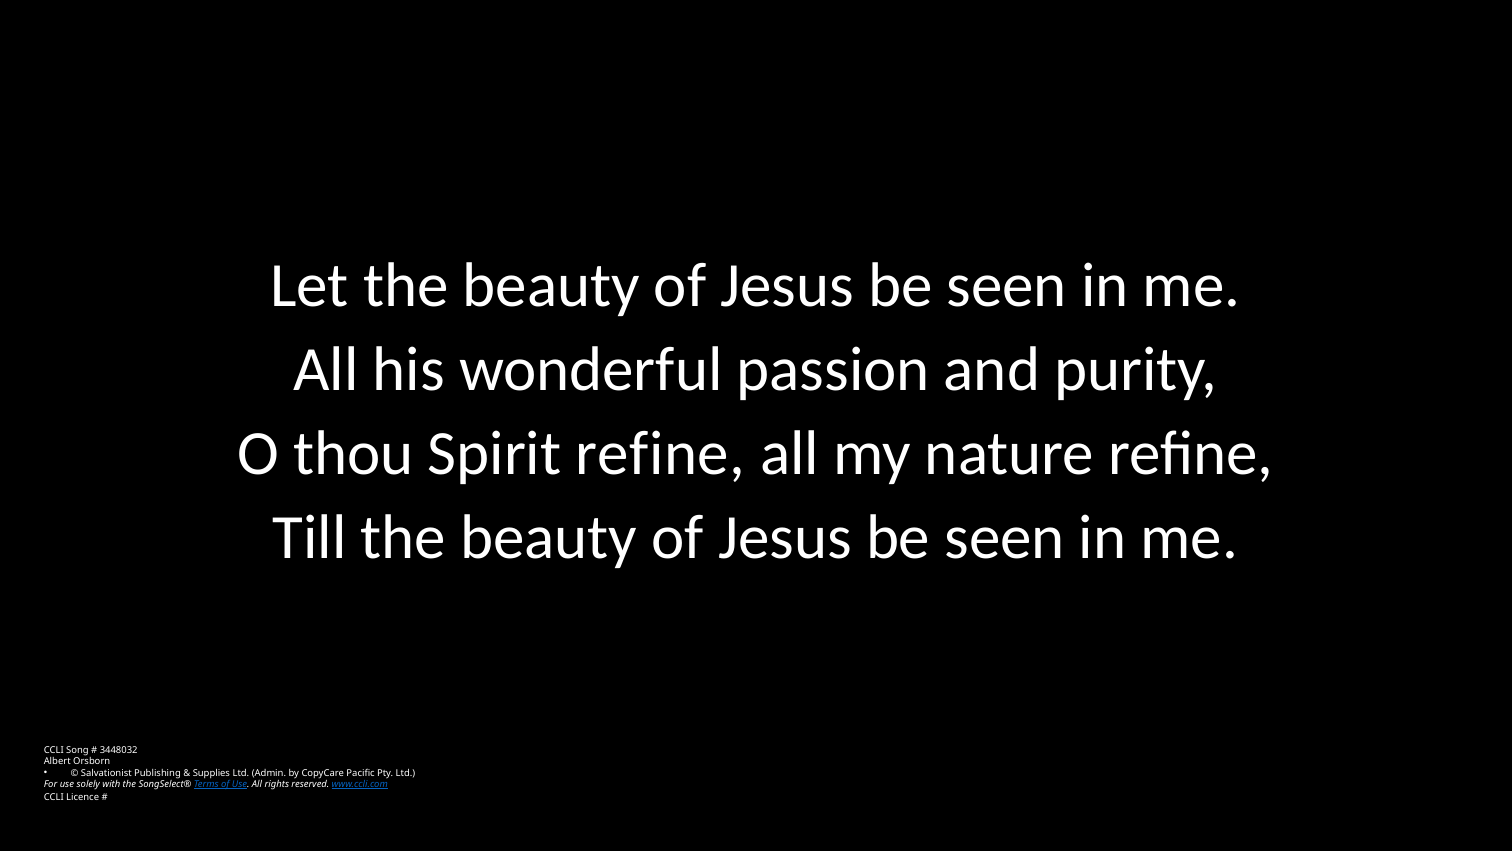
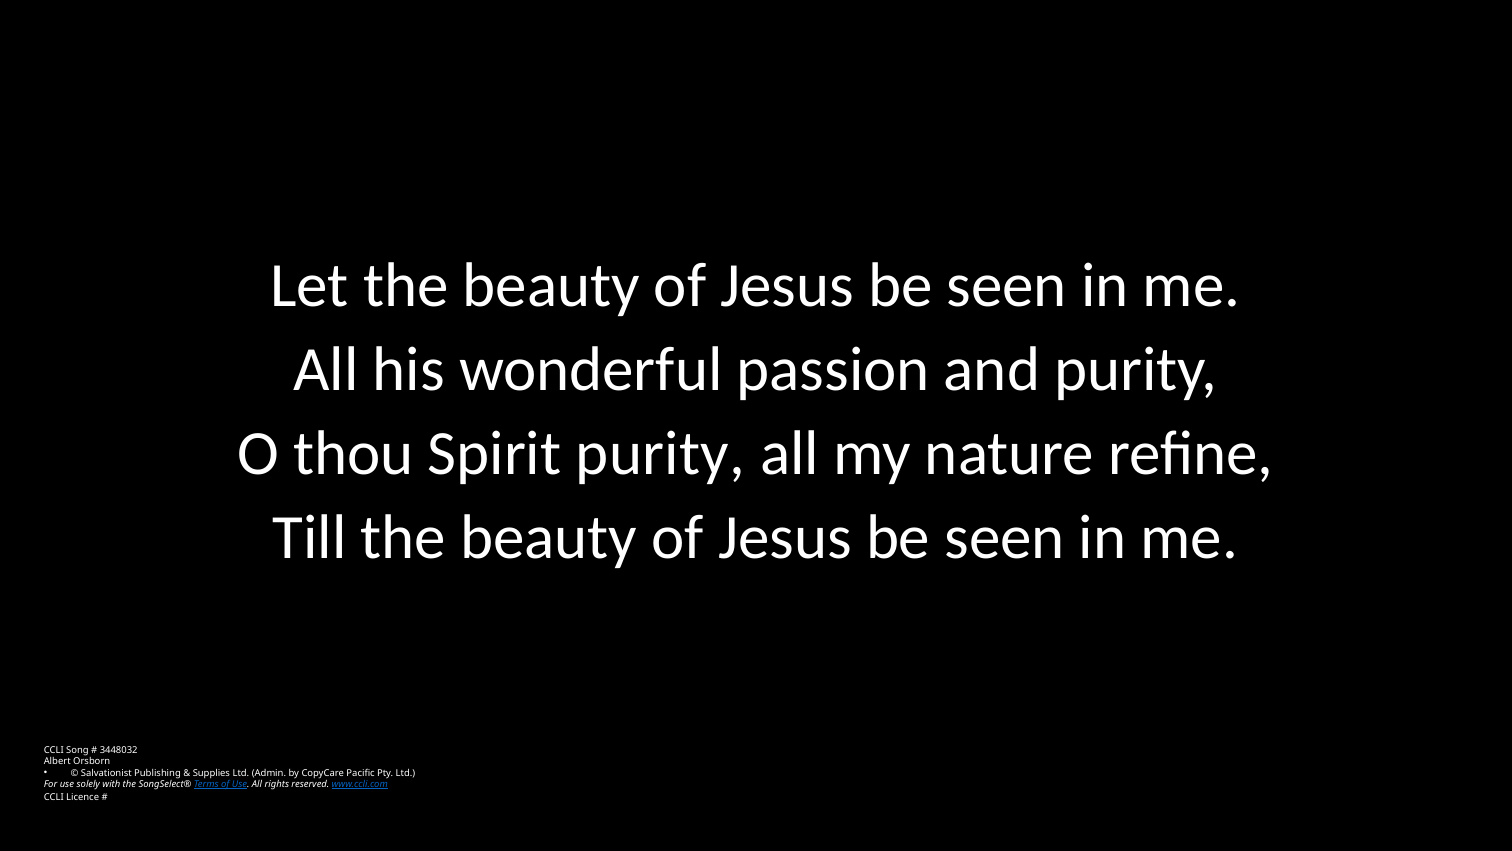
Spirit refine: refine -> purity
